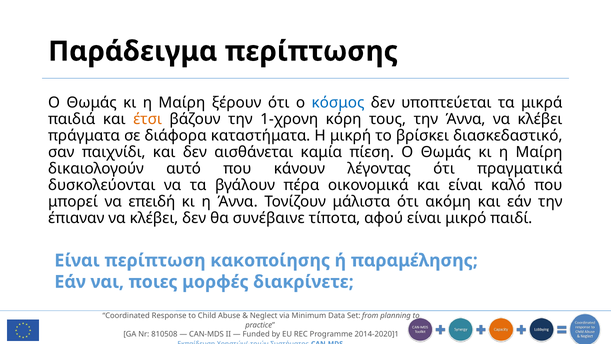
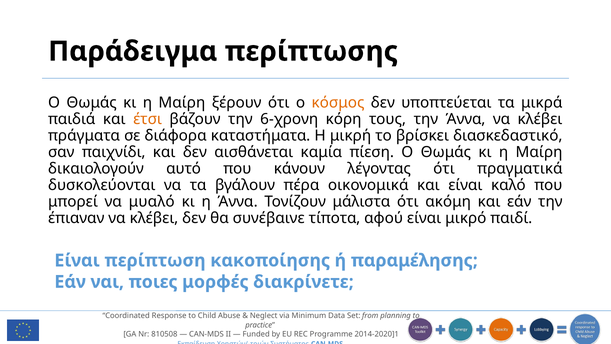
κόσμος colour: blue -> orange
1-χρονη: 1-χρονη -> 6-χρονη
επειδή: επειδή -> μυαλό
